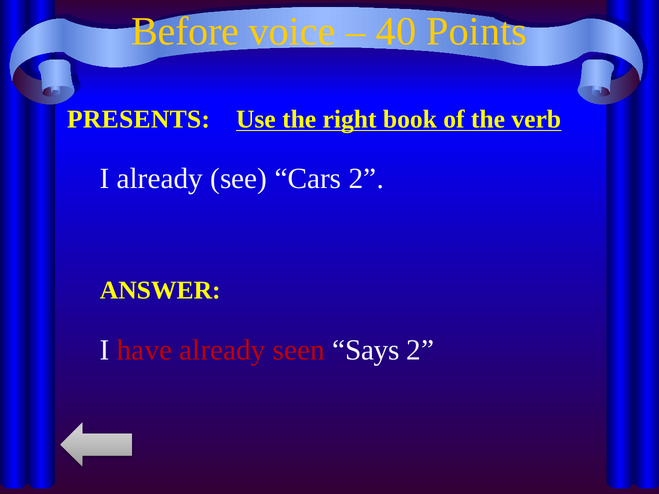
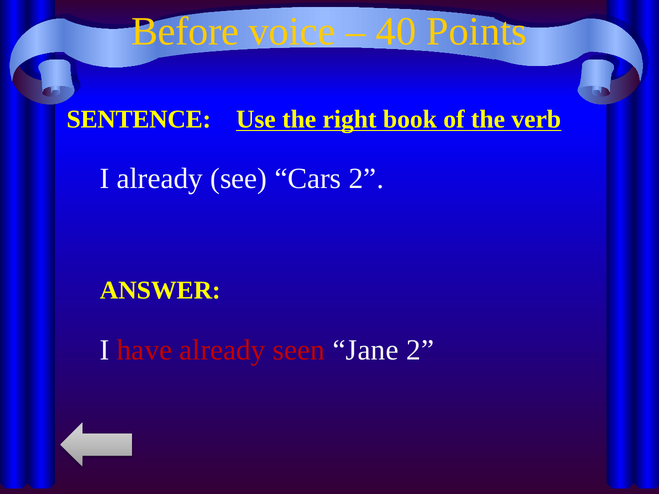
PRESENTS: PRESENTS -> SENTENCE
Says: Says -> Jane
